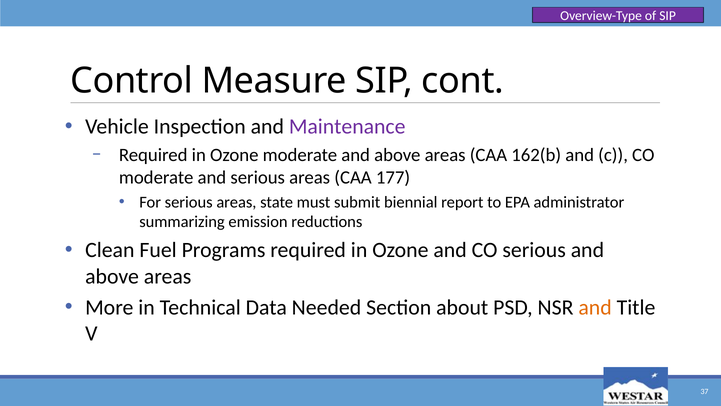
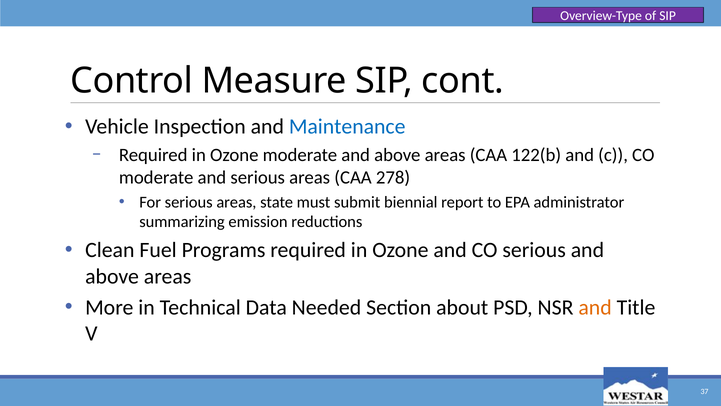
Maintenance colour: purple -> blue
162(b: 162(b -> 122(b
177: 177 -> 278
